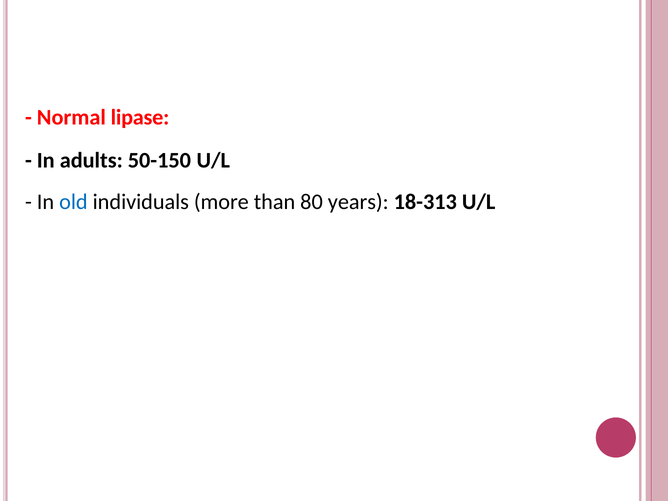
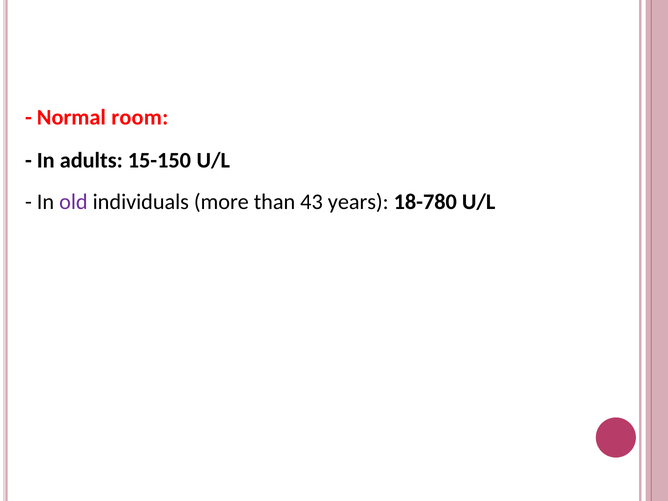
lipase: lipase -> room
50-150: 50-150 -> 15-150
old colour: blue -> purple
80: 80 -> 43
18-313: 18-313 -> 18-780
